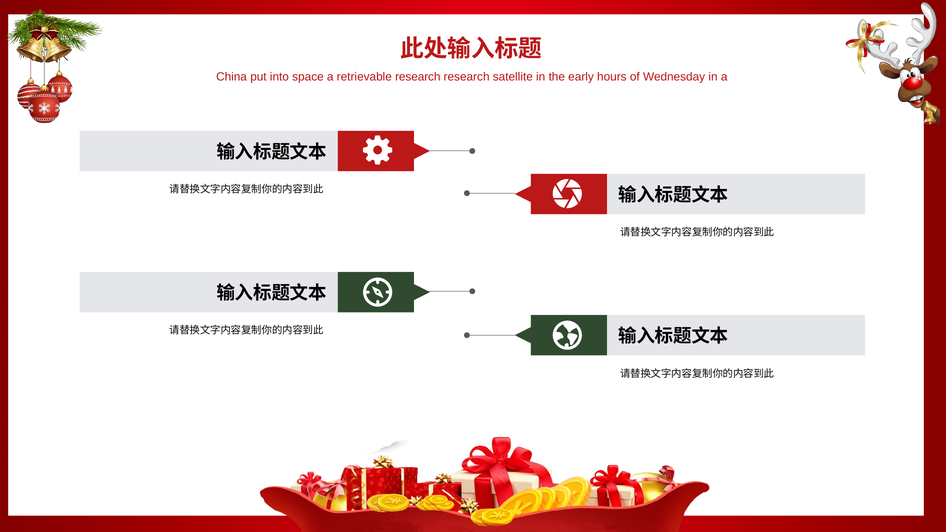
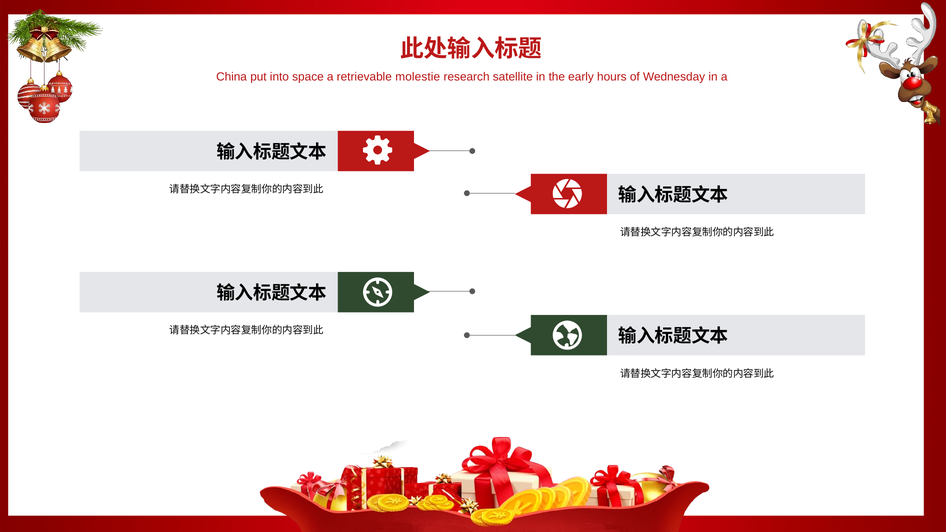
retrievable research: research -> molestie
